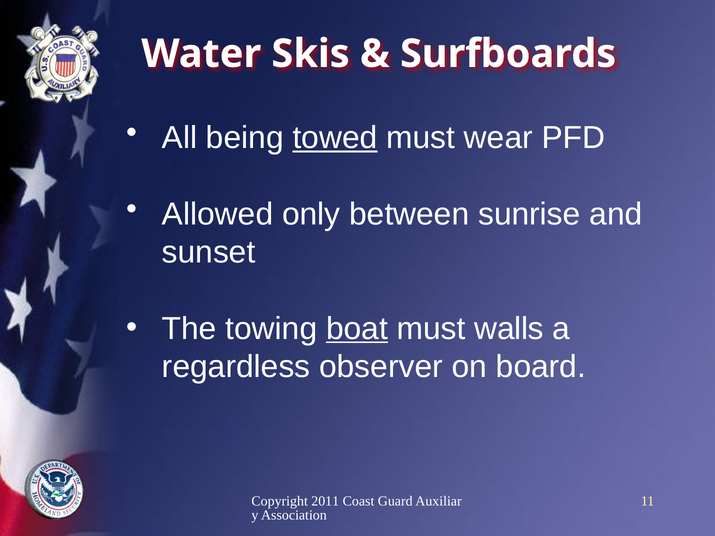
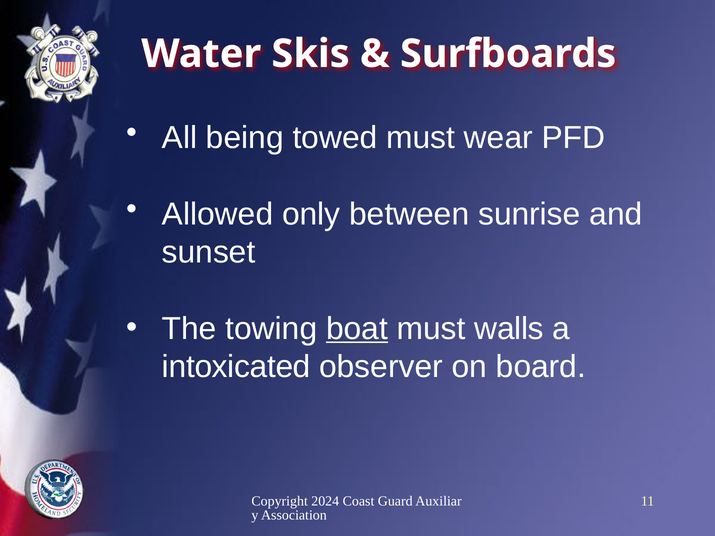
towed underline: present -> none
regardless: regardless -> intoxicated
2011: 2011 -> 2024
